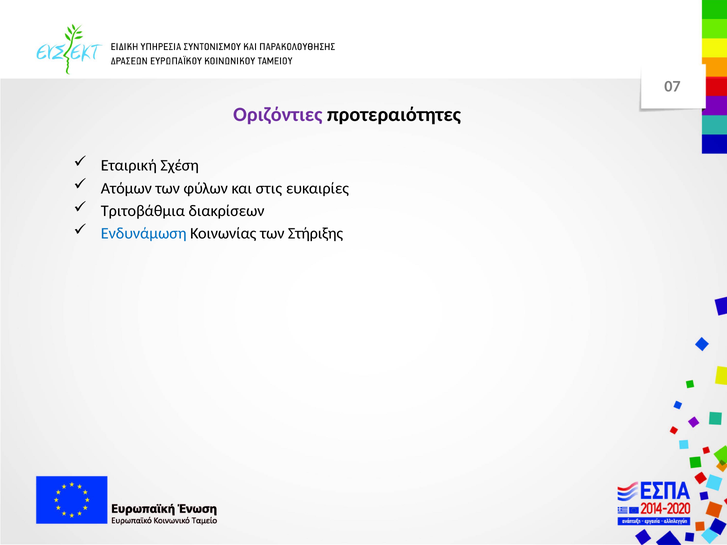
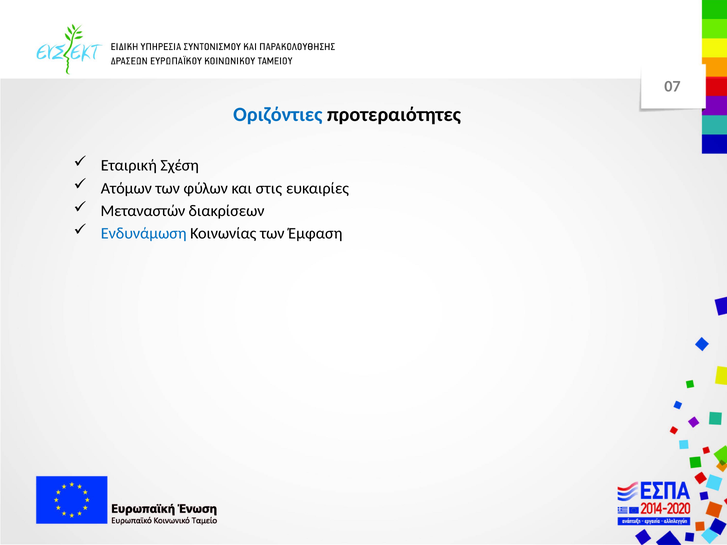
Οριζόντιες colour: purple -> blue
Τριτοβάθμια: Τριτοβάθμια -> Μεταναστών
Στήριξης: Στήριξης -> Έμφαση
